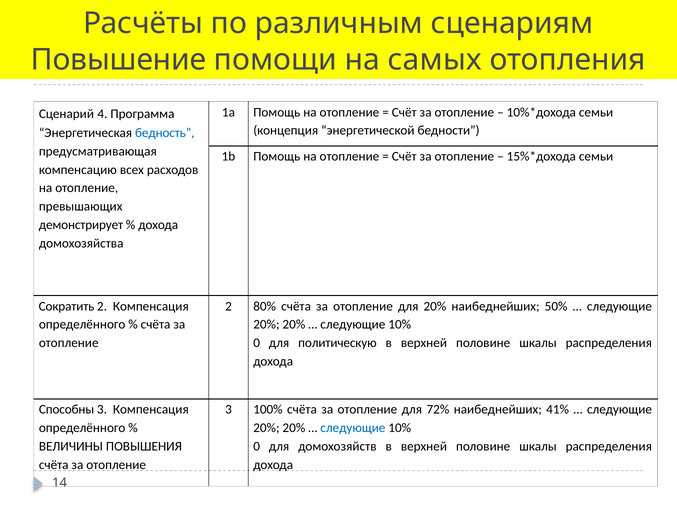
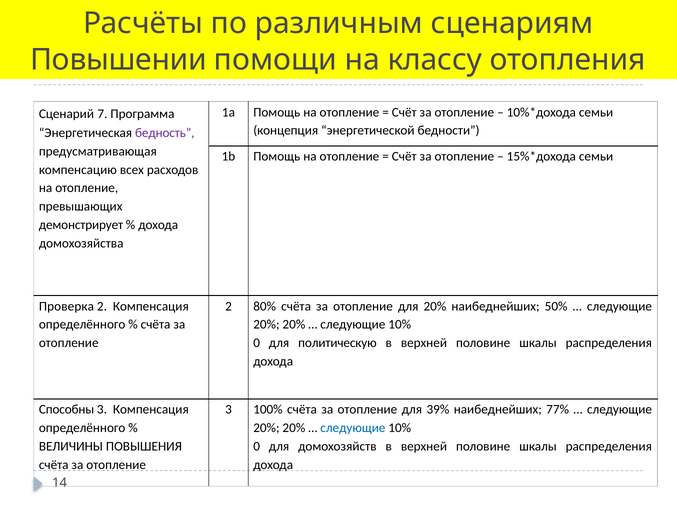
Повышение: Повышение -> Повышении
самых: самых -> классу
4: 4 -> 7
бедность colour: blue -> purple
Сократить: Сократить -> Проверка
72%: 72% -> 39%
41%: 41% -> 77%
